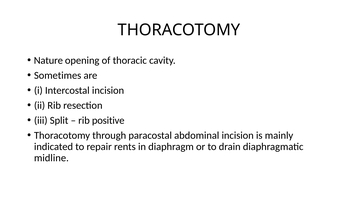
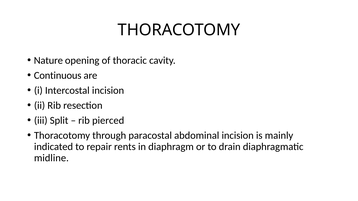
Sometimes: Sometimes -> Continuous
positive: positive -> pierced
